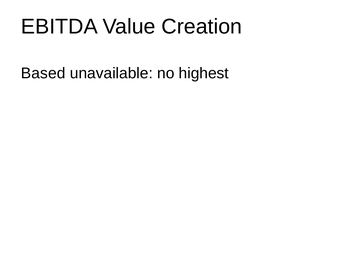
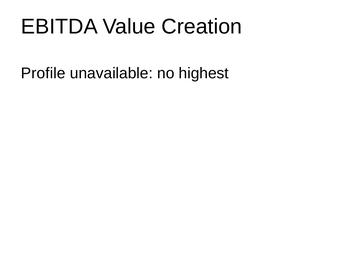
Based: Based -> Profile
